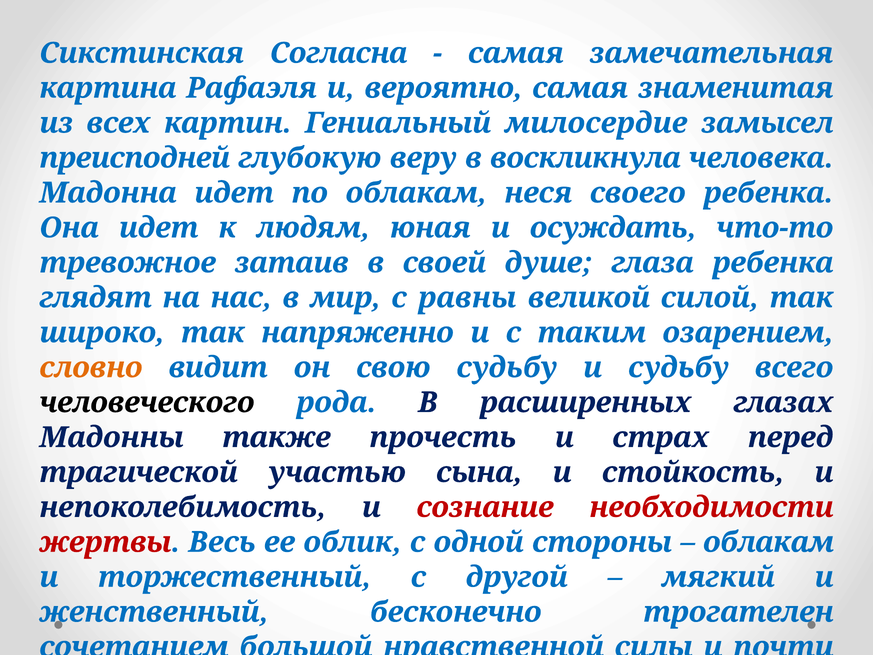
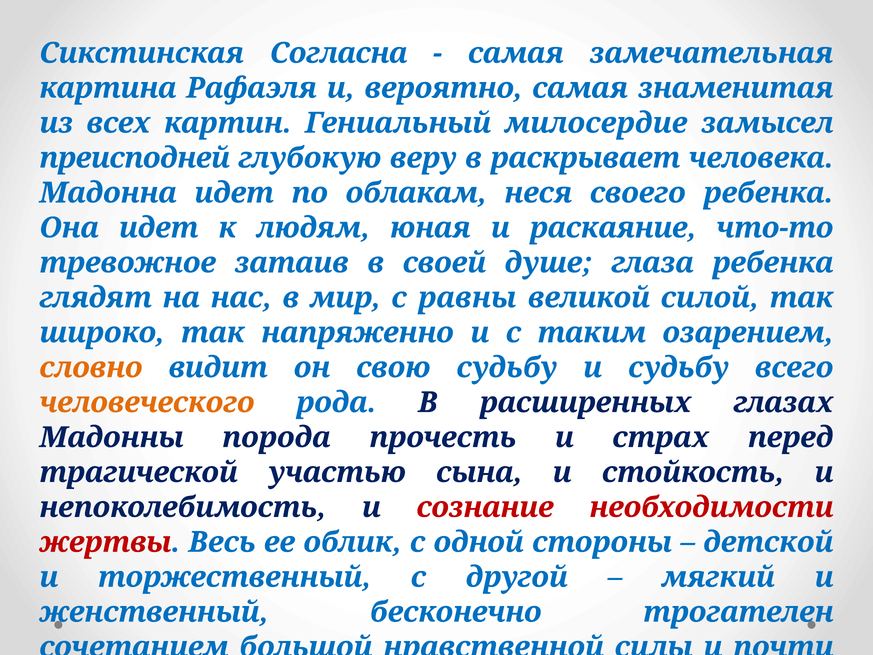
воскликнула: воскликнула -> раскрывает
осуждать: осуждать -> раскаяние
человеческого colour: black -> orange
также: также -> порода
облакам at (769, 542): облакам -> детской
